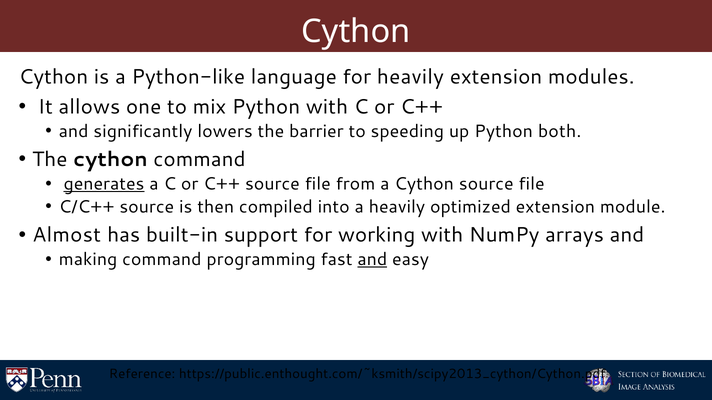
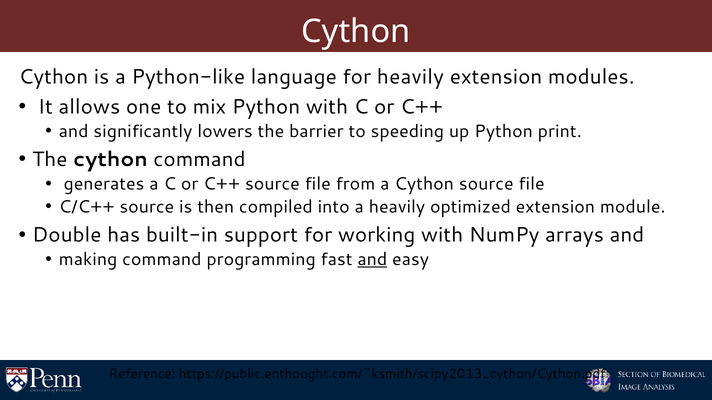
both: both -> print
generates underline: present -> none
Almost: Almost -> Double
